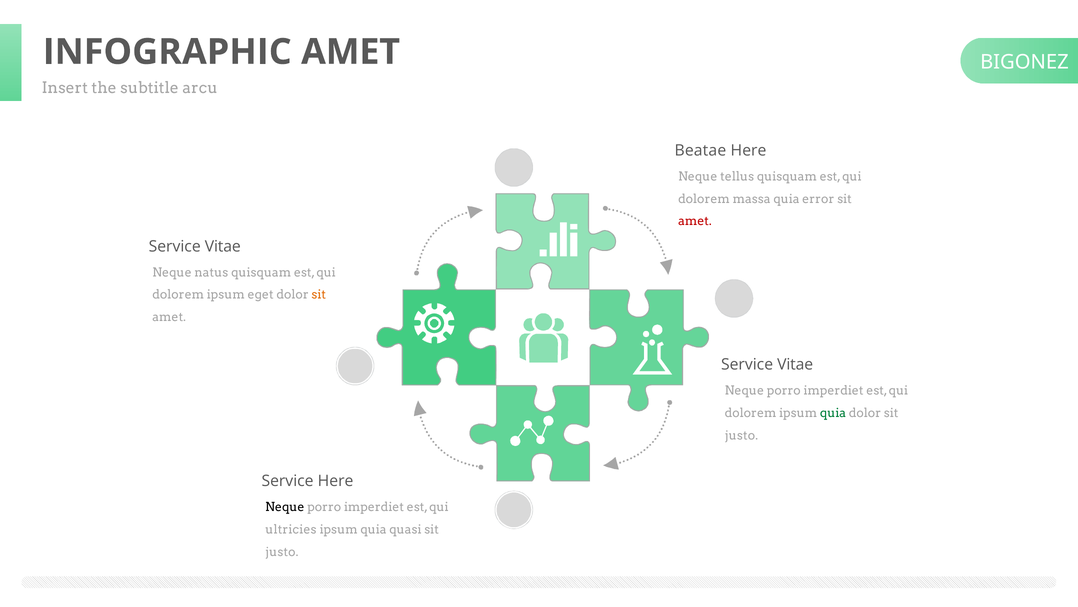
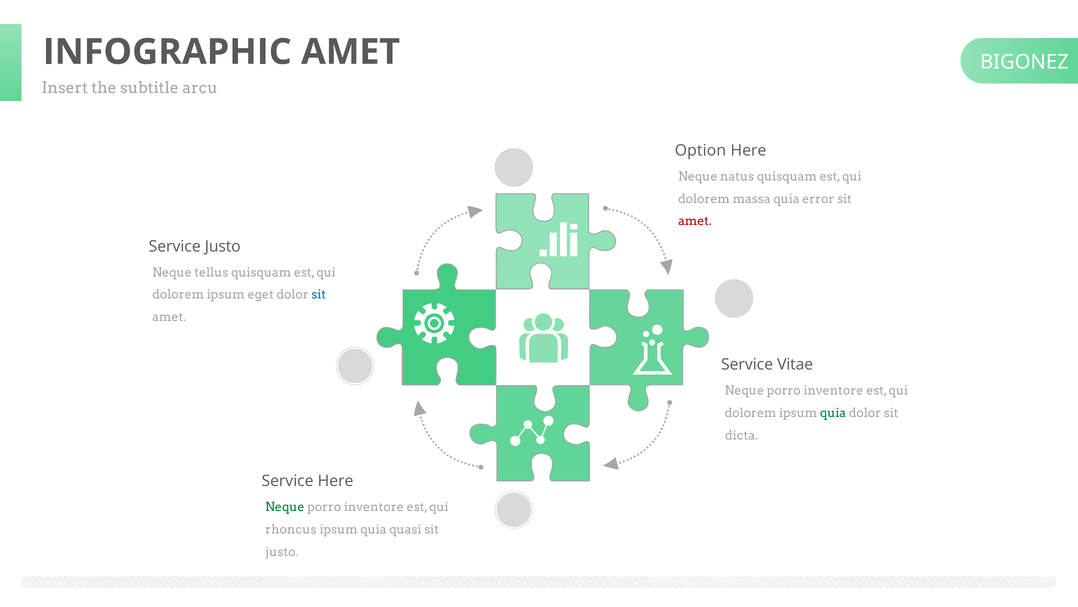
Beatae: Beatae -> Option
tellus: tellus -> natus
Vitae at (223, 246): Vitae -> Justo
natus: natus -> tellus
sit at (319, 295) colour: orange -> blue
imperdiet at (834, 390): imperdiet -> inventore
justo at (741, 435): justo -> dicta
Neque at (285, 507) colour: black -> green
imperdiet at (374, 507): imperdiet -> inventore
ultricies: ultricies -> rhoncus
